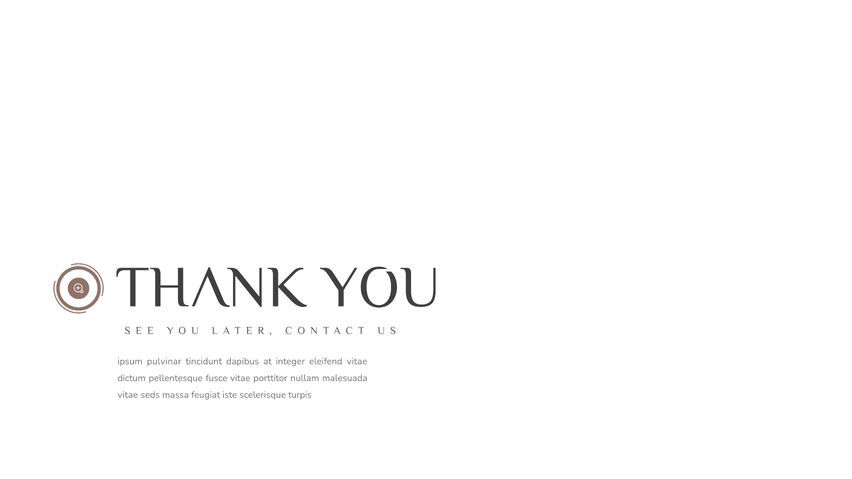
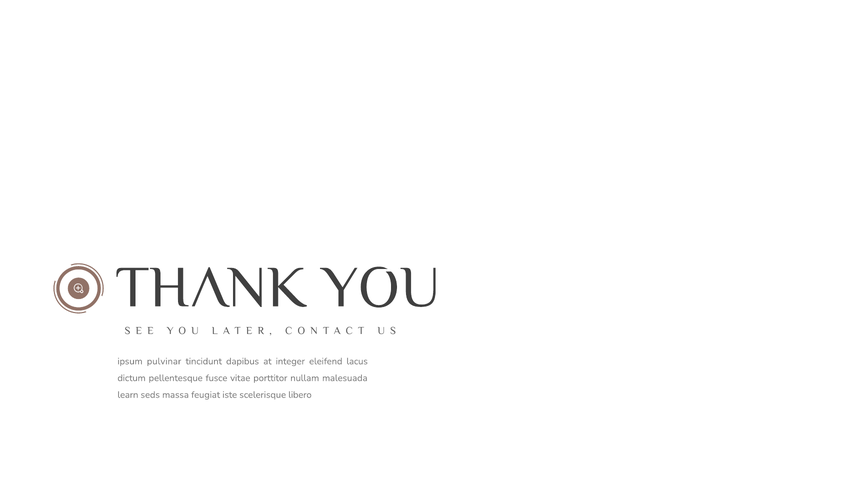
eleifend vitae: vitae -> lacus
vitae at (128, 395): vitae -> learn
turpis: turpis -> libero
